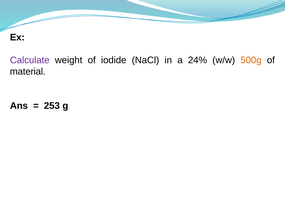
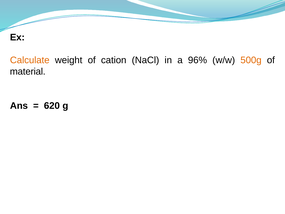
Calculate colour: purple -> orange
iodide: iodide -> cation
24%: 24% -> 96%
253: 253 -> 620
